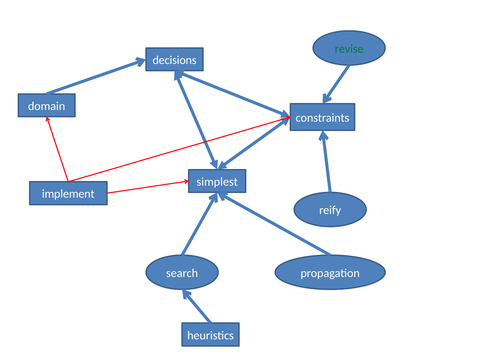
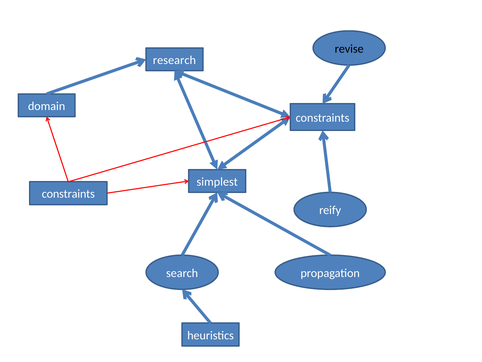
revise colour: green -> black
decisions: decisions -> research
implement at (68, 194): implement -> constraints
